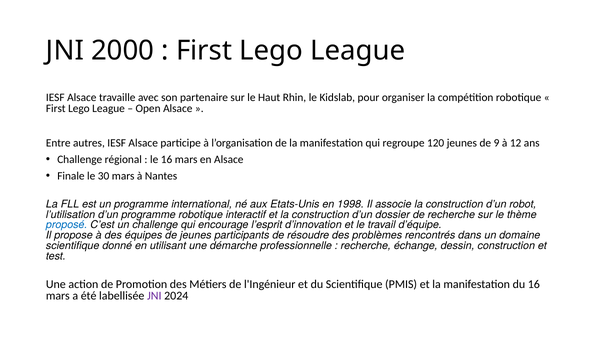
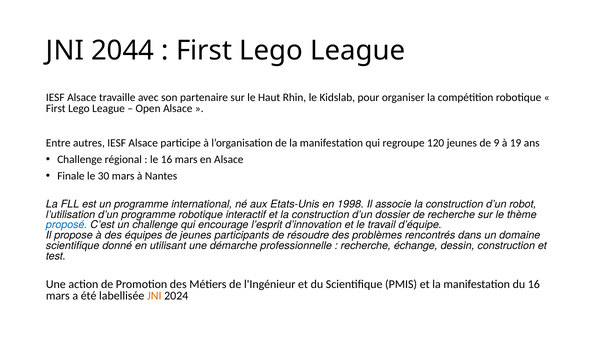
2000: 2000 -> 2044
12: 12 -> 19
JNI at (154, 296) colour: purple -> orange
